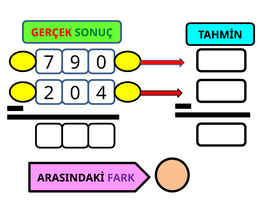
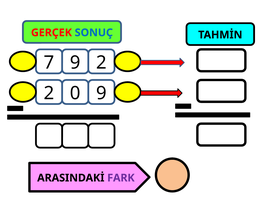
SONUÇ colour: green -> blue
9 0: 0 -> 2
0 4: 4 -> 9
